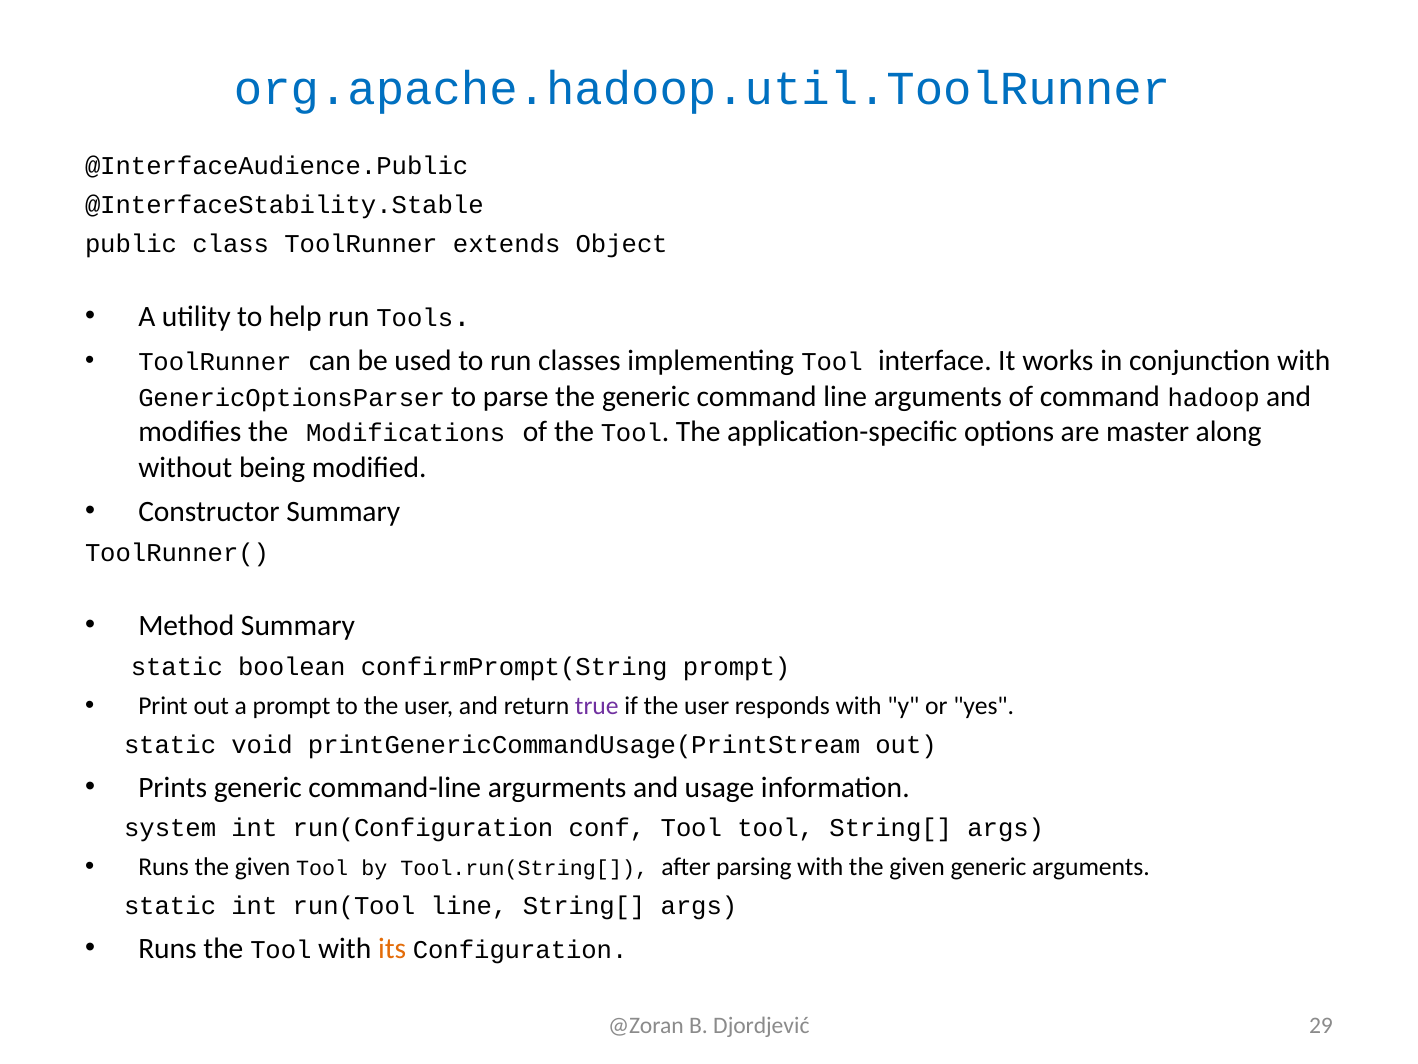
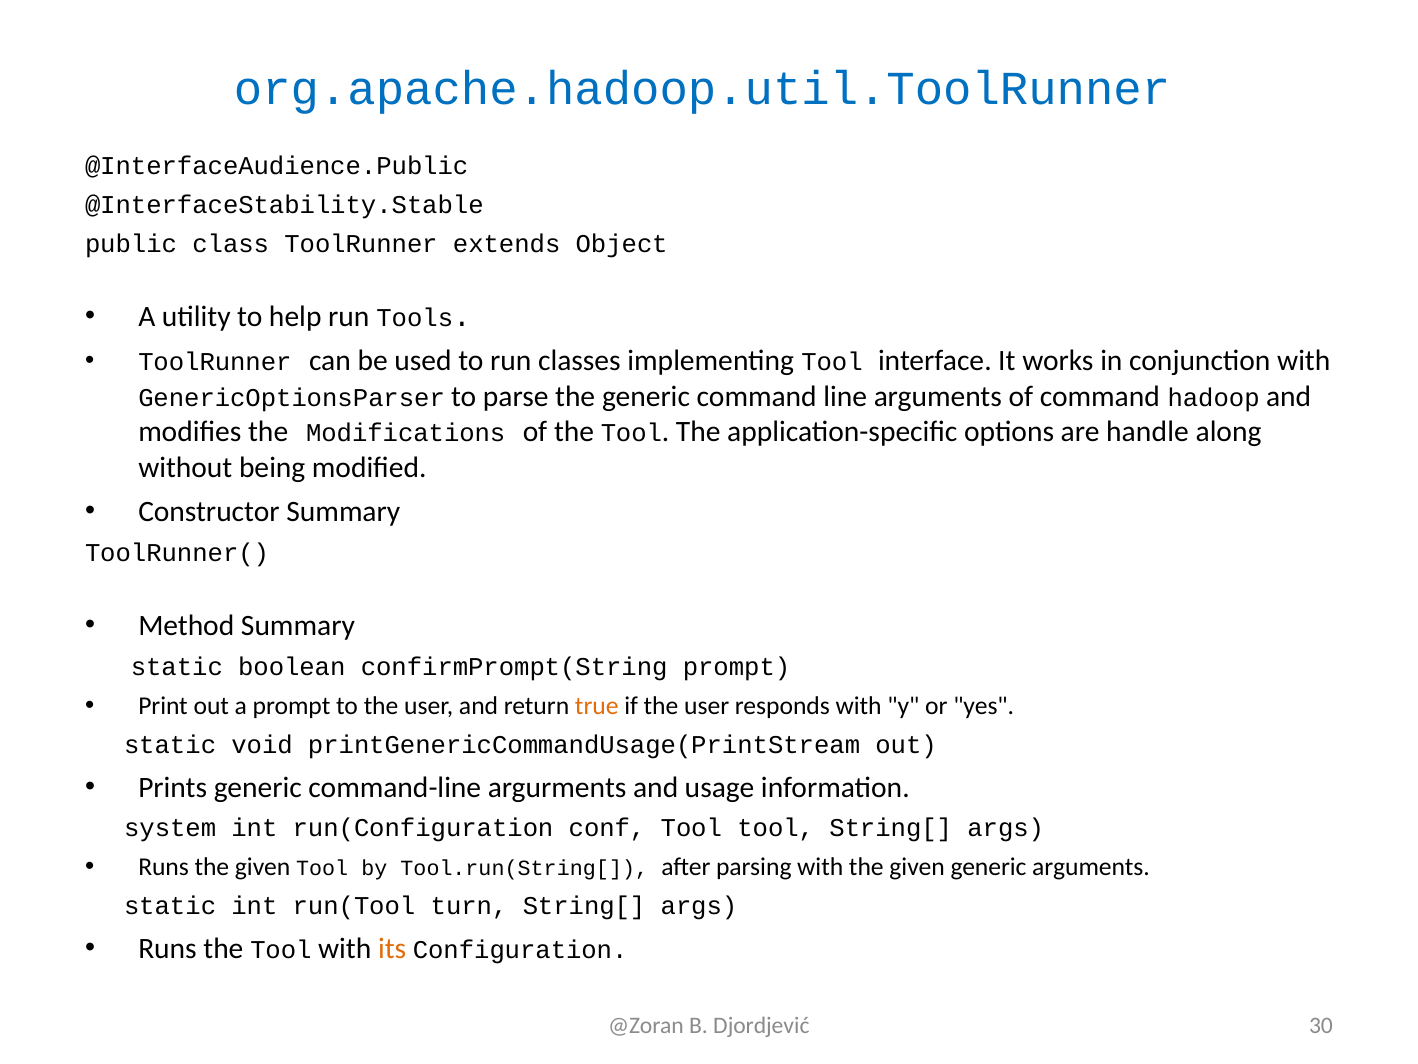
master: master -> handle
true colour: purple -> orange
run(Tool line: line -> turn
29: 29 -> 30
